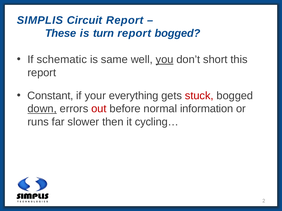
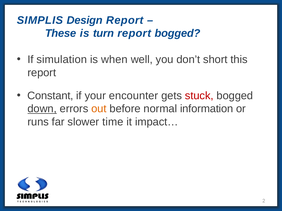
Circuit: Circuit -> Design
schematic: schematic -> simulation
same: same -> when
you underline: present -> none
everything: everything -> encounter
out colour: red -> orange
then: then -> time
cycling…: cycling… -> impact…
